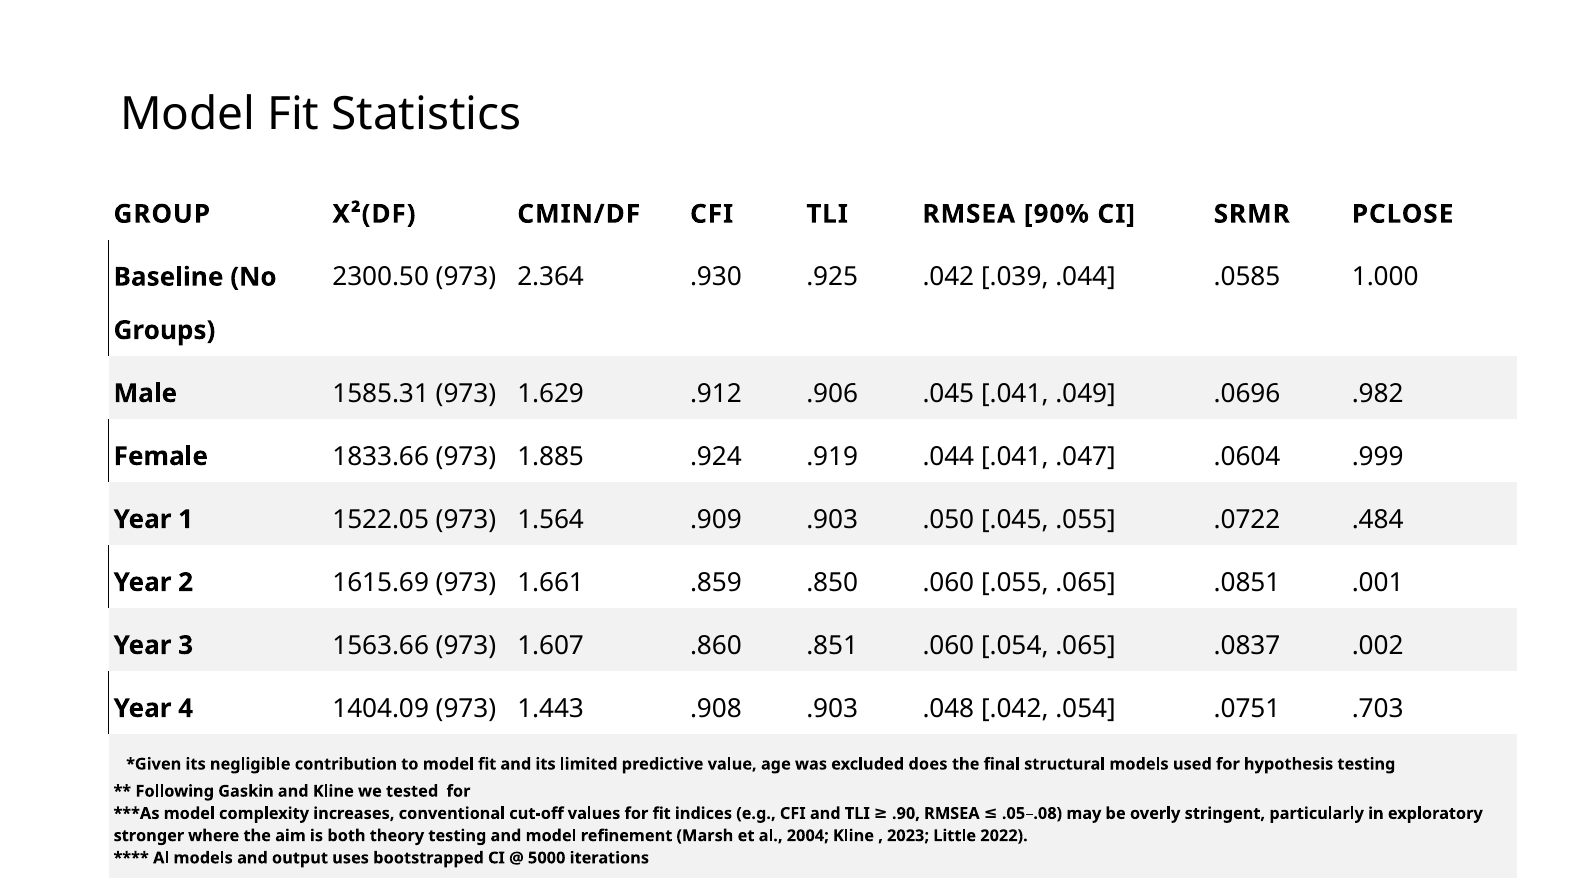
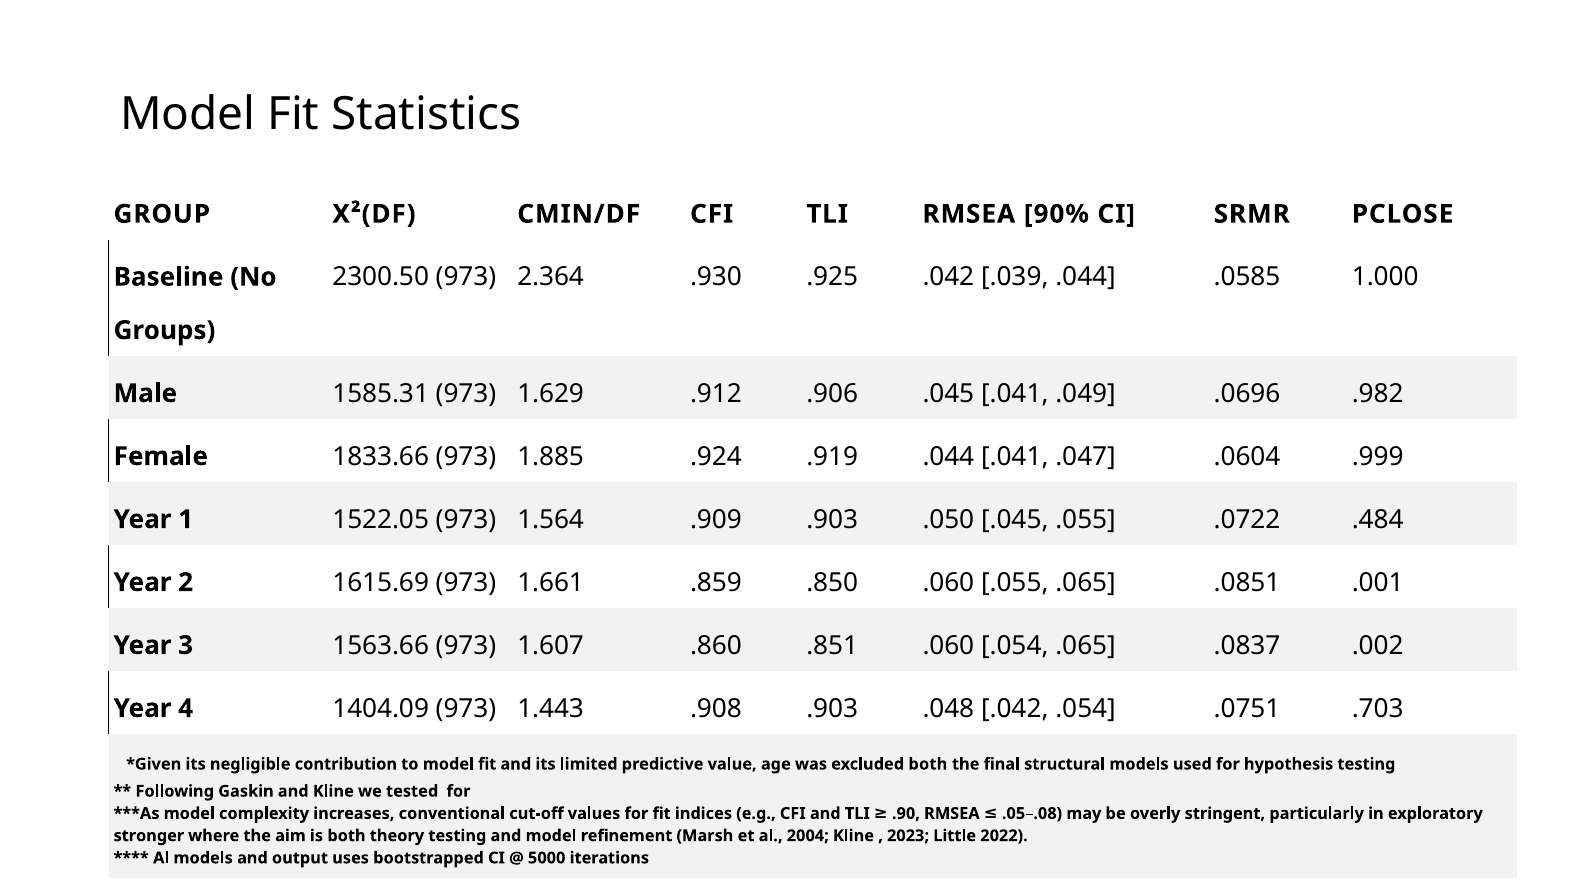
excluded does: does -> both
